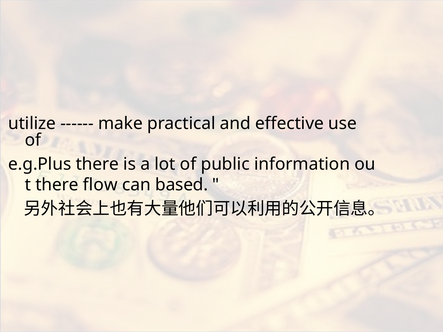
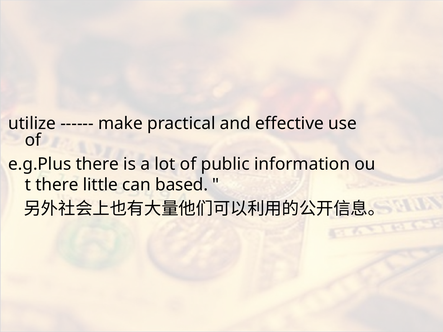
flow: flow -> little
